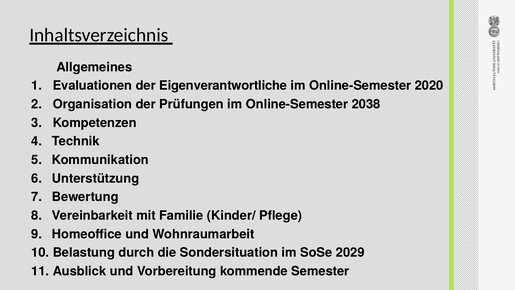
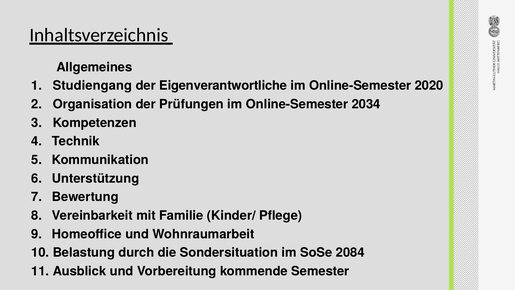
Evaluationen: Evaluationen -> Studiengang
2038: 2038 -> 2034
2029: 2029 -> 2084
